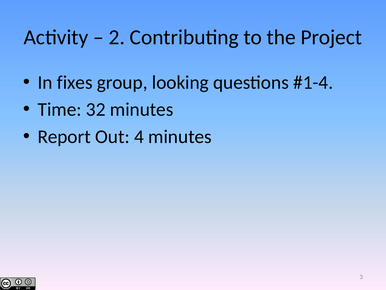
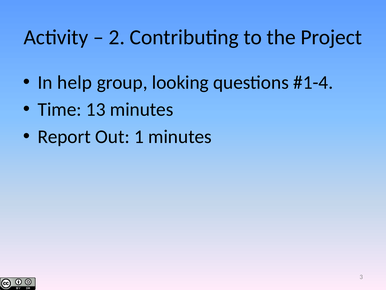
fixes: fixes -> help
32: 32 -> 13
4: 4 -> 1
